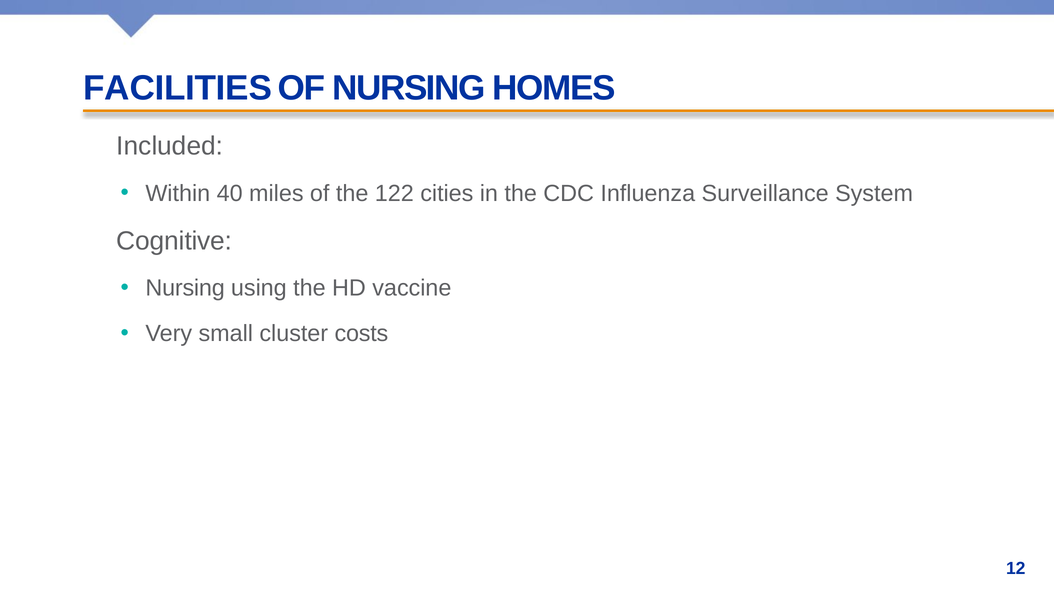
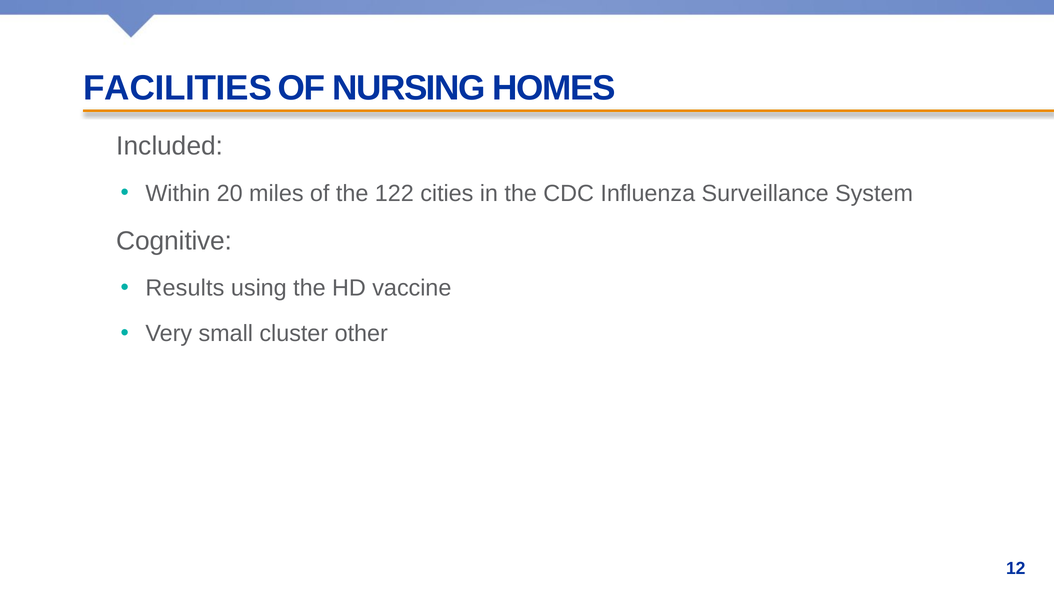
40: 40 -> 20
Nursing at (185, 288): Nursing -> Results
costs: costs -> other
